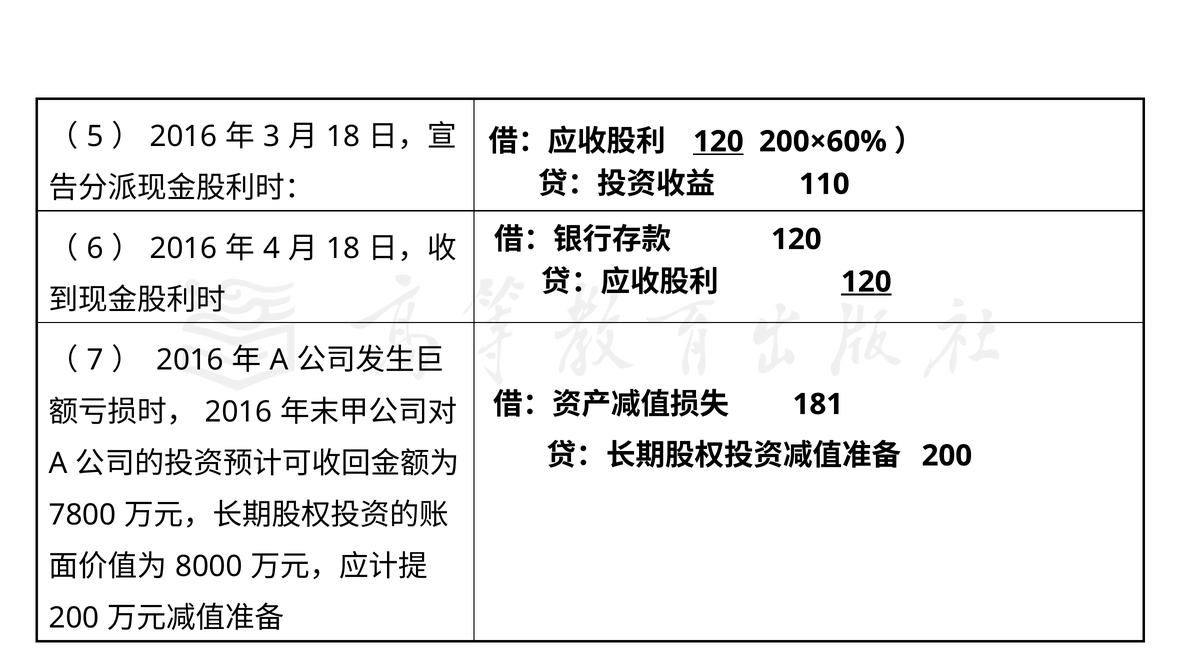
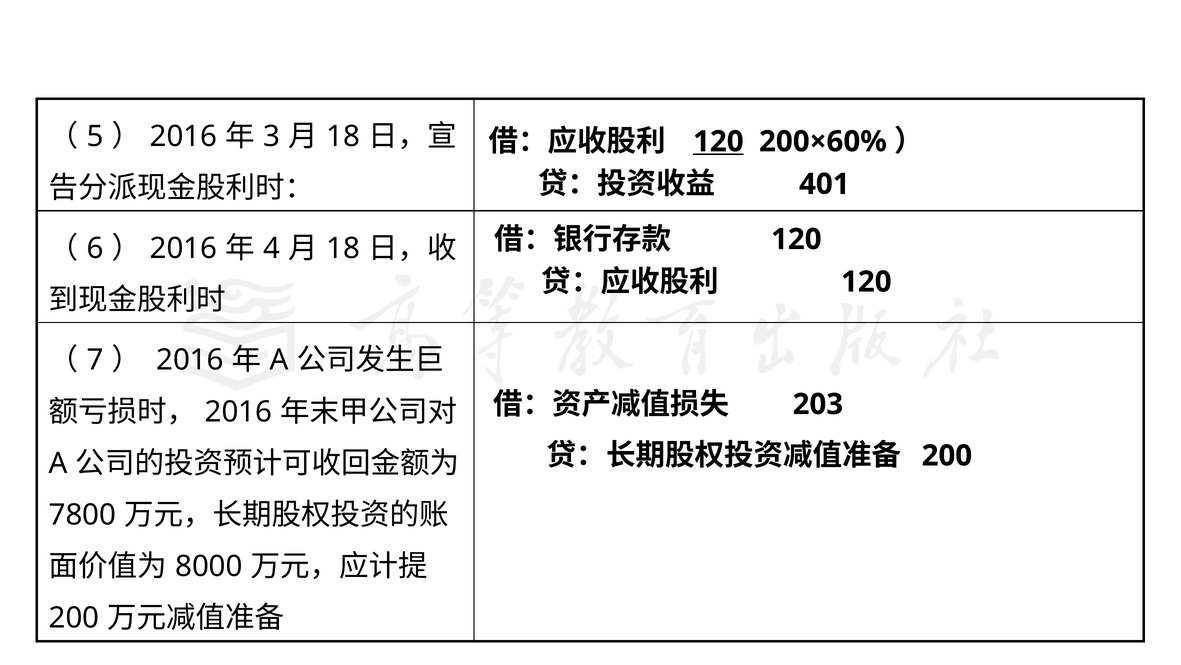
110: 110 -> 401
120 at (866, 282) underline: present -> none
181: 181 -> 203
